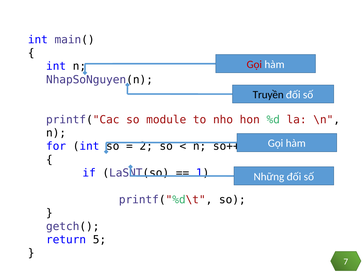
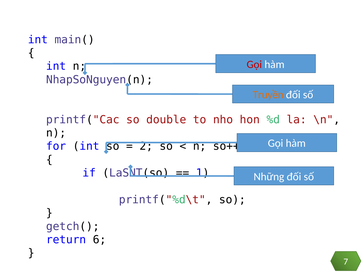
Truyền colour: black -> orange
module: module -> double
5: 5 -> 6
